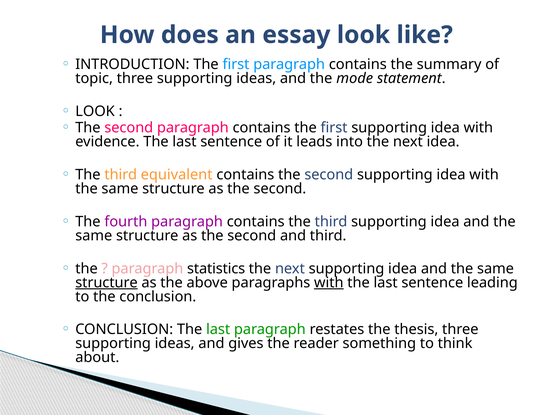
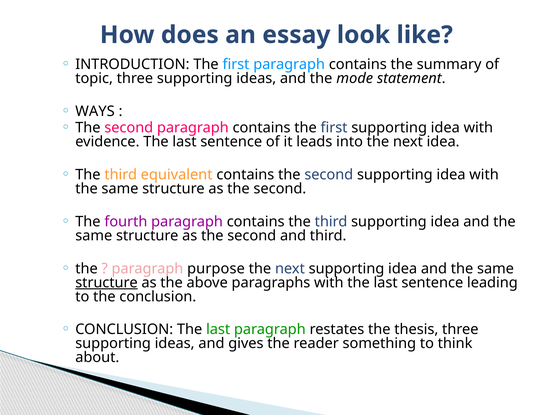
LOOK at (95, 111): LOOK -> WAYS
statistics: statistics -> purpose
with at (329, 282) underline: present -> none
